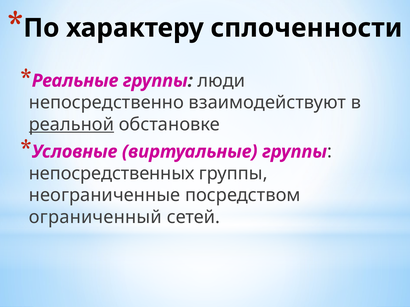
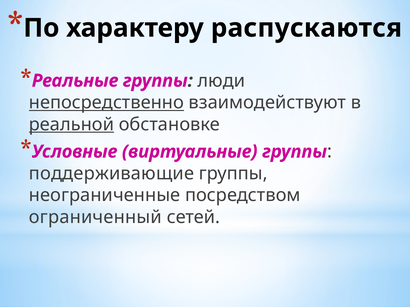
сплоченности: сплоченности -> распускаются
непосредственно underline: none -> present
непосредственных: непосредственных -> поддерживающие
